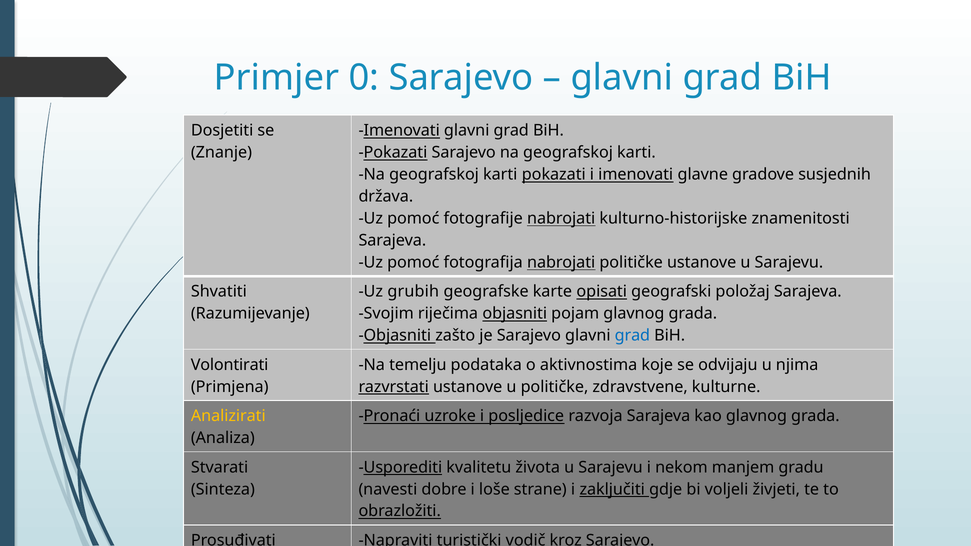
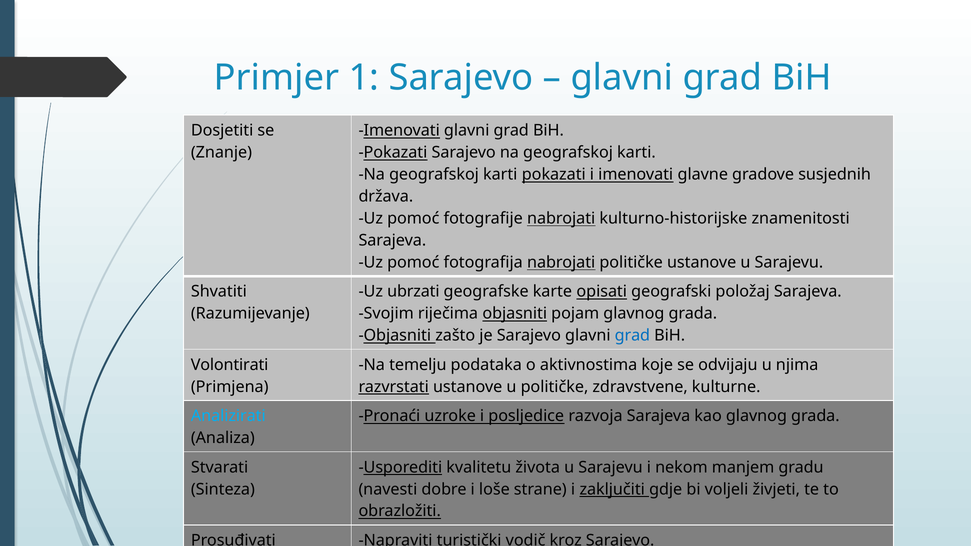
0: 0 -> 1
grubih: grubih -> ubrzati
Analizirati colour: yellow -> light blue
